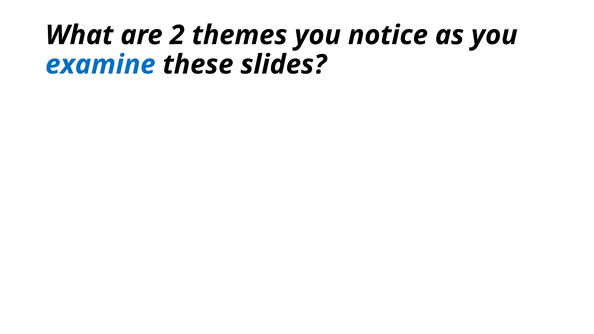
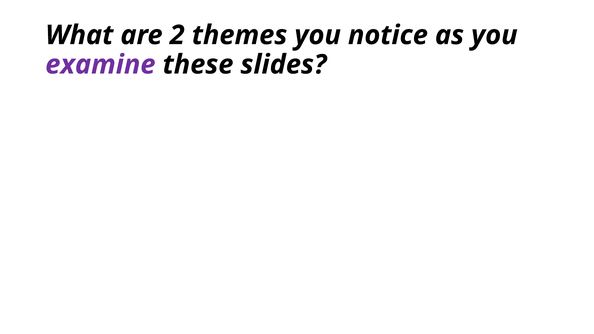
examine colour: blue -> purple
